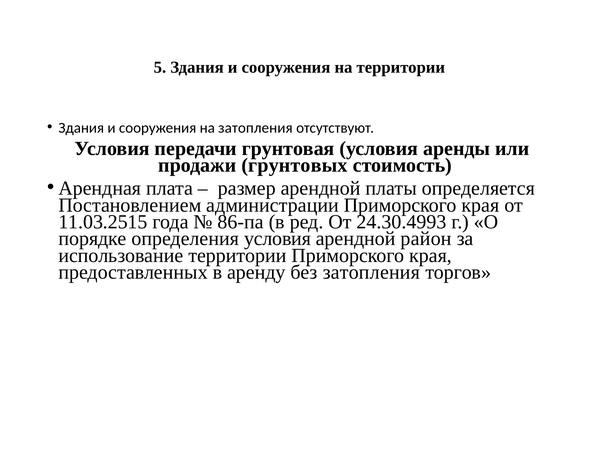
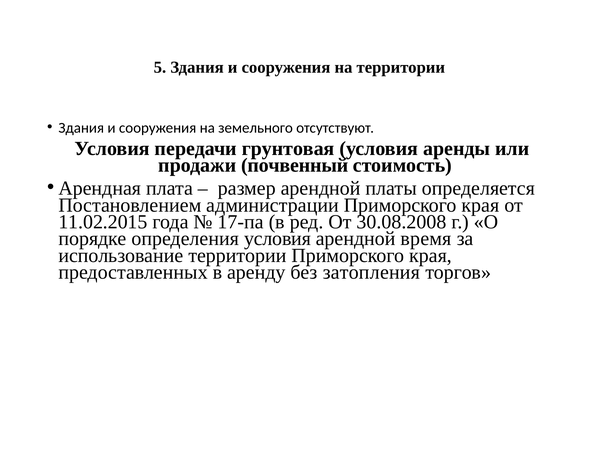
на затопления: затопления -> земельного
грунтовых: грунтовых -> почвенный
11.03.2515: 11.03.2515 -> 11.02.2015
86-па: 86-па -> 17-па
24.30.4993: 24.30.4993 -> 30.08.2008
район: район -> время
